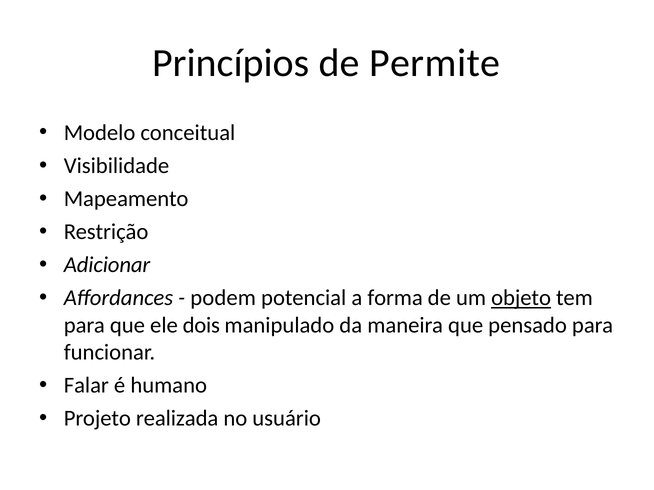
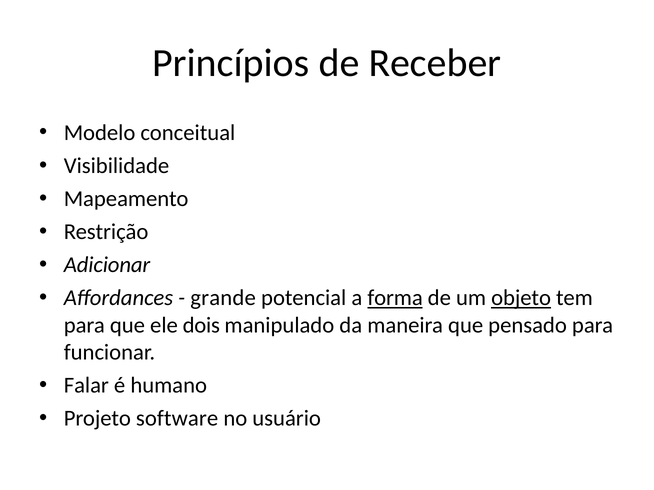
Permite: Permite -> Receber
podem: podem -> grande
forma underline: none -> present
realizada: realizada -> software
